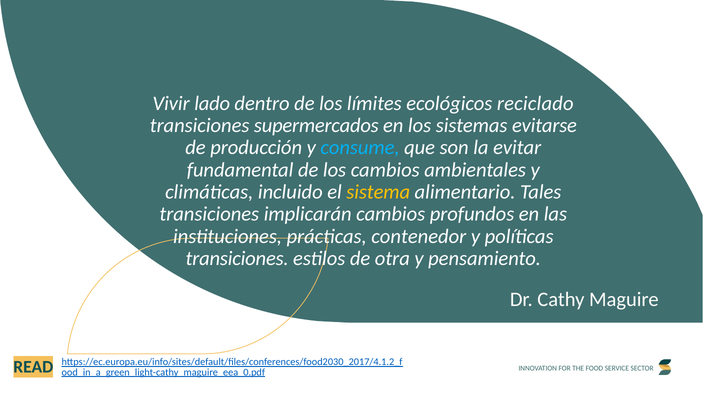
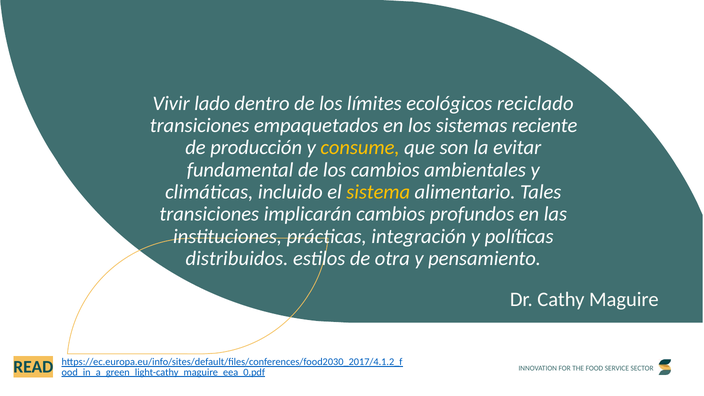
supermercados: supermercados -> empaquetados
evitarse: evitarse -> reciente
consume colour: light blue -> yellow
contenedor: contenedor -> integración
transiciones at (237, 258): transiciones -> distribuidos
